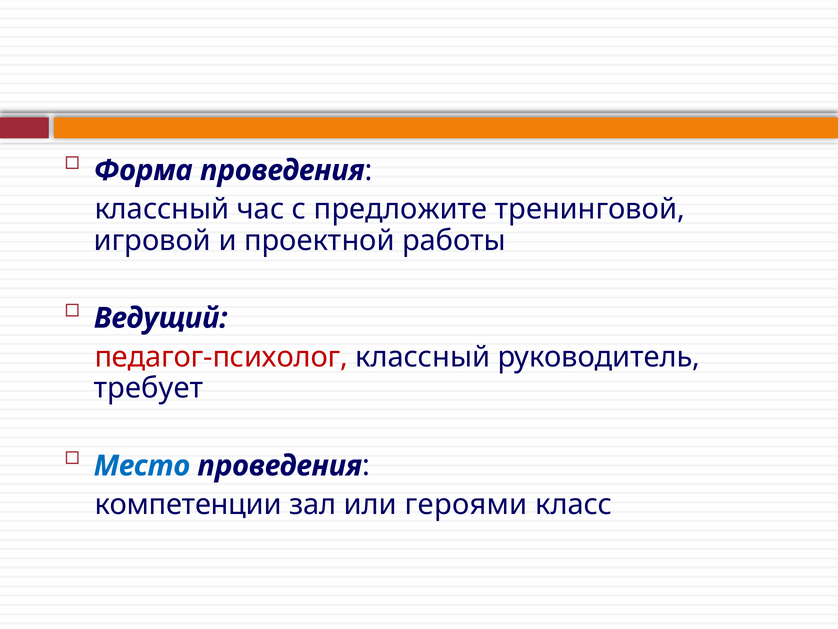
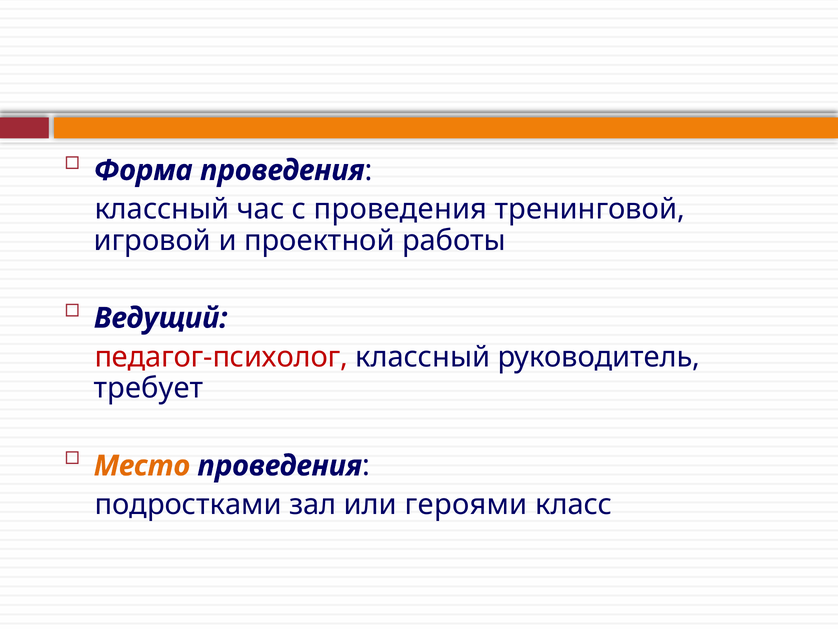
с предложите: предложите -> проведения
Место colour: blue -> orange
компетенции: компетенции -> подростками
